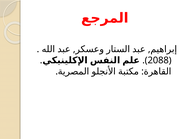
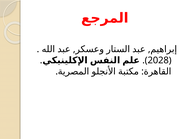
2088: 2088 -> 2028
